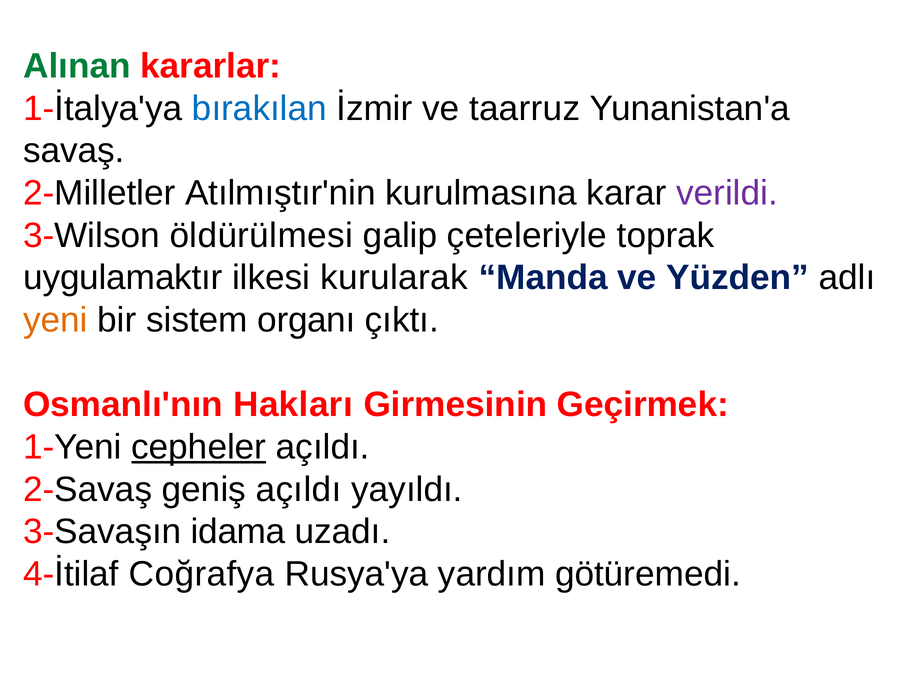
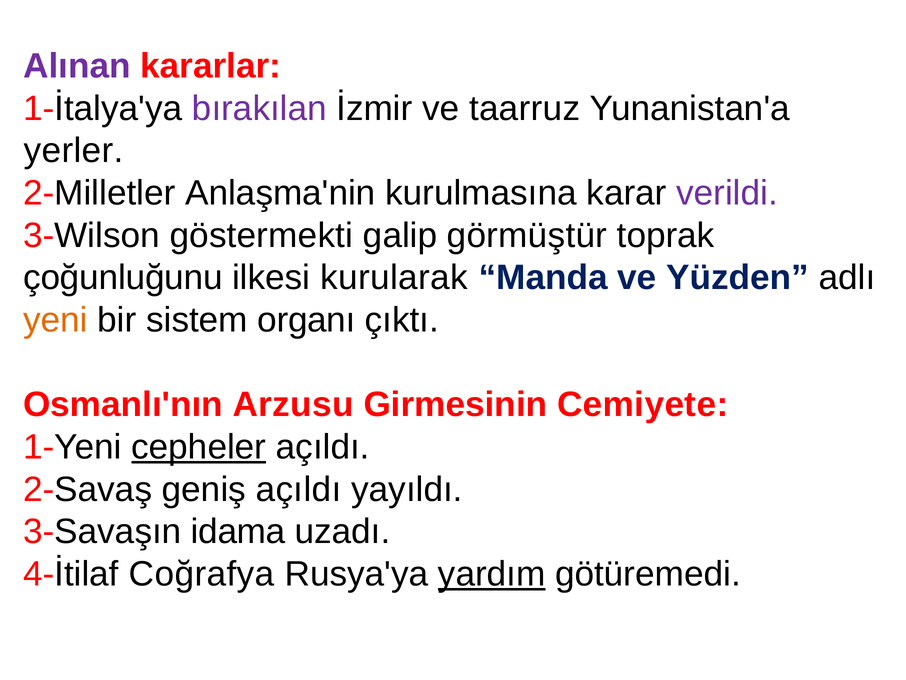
Alınan colour: green -> purple
bırakılan colour: blue -> purple
savaş: savaş -> yerler
Atılmıştır'nin: Atılmıştır'nin -> Anlaşma'nin
öldürülmesi: öldürülmesi -> göstermekti
çeteleriyle: çeteleriyle -> görmüştür
uygulamaktır: uygulamaktır -> çoğunluğunu
Hakları: Hakları -> Arzusu
Geçirmek: Geçirmek -> Cemiyete
yardım underline: none -> present
